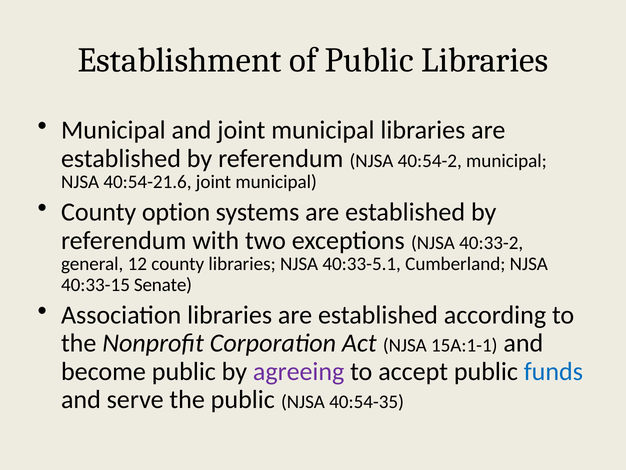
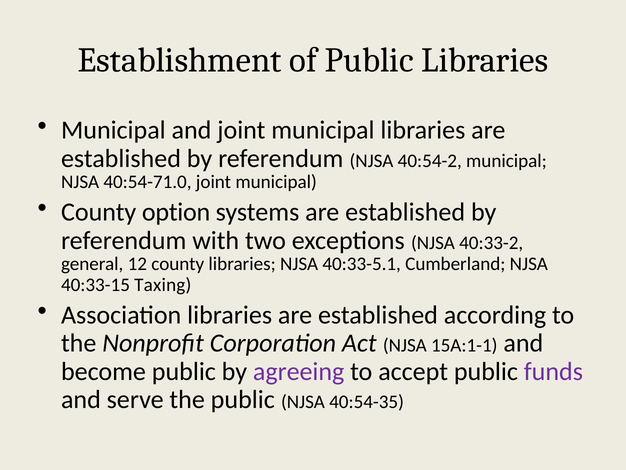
40:54-21.6: 40:54-21.6 -> 40:54-71.0
Senate: Senate -> Taxing
funds colour: blue -> purple
